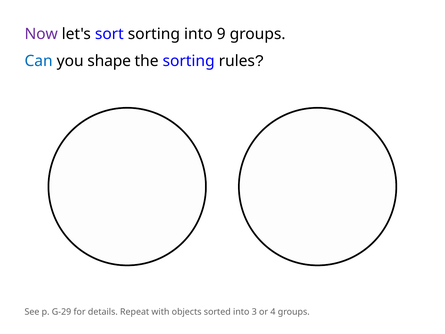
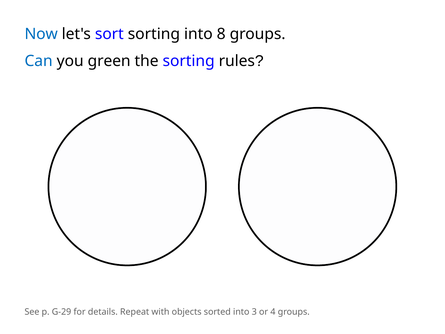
Now colour: purple -> blue
9: 9 -> 8
shape: shape -> green
